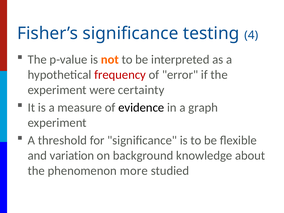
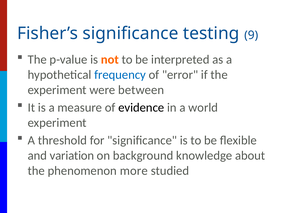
4: 4 -> 9
frequency colour: red -> blue
certainty: certainty -> between
graph: graph -> world
